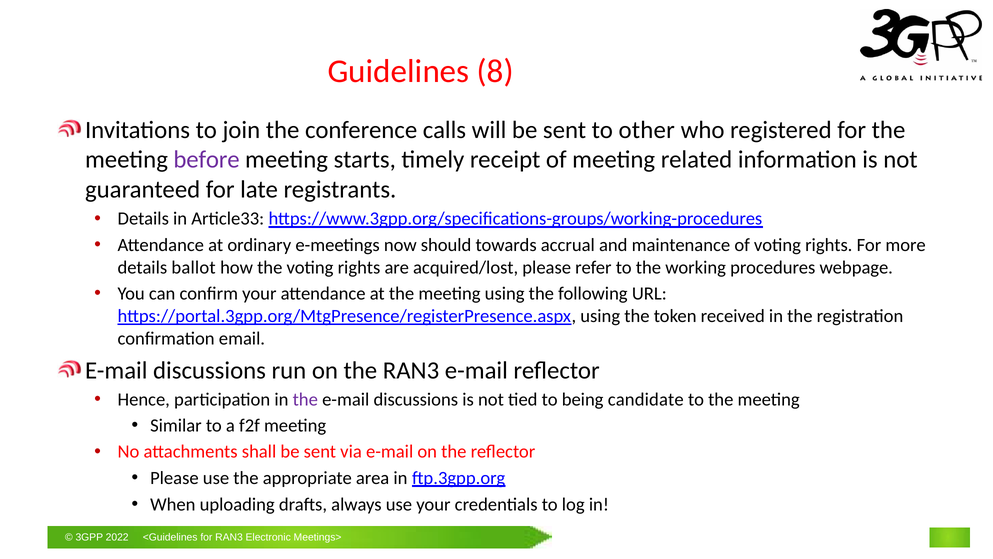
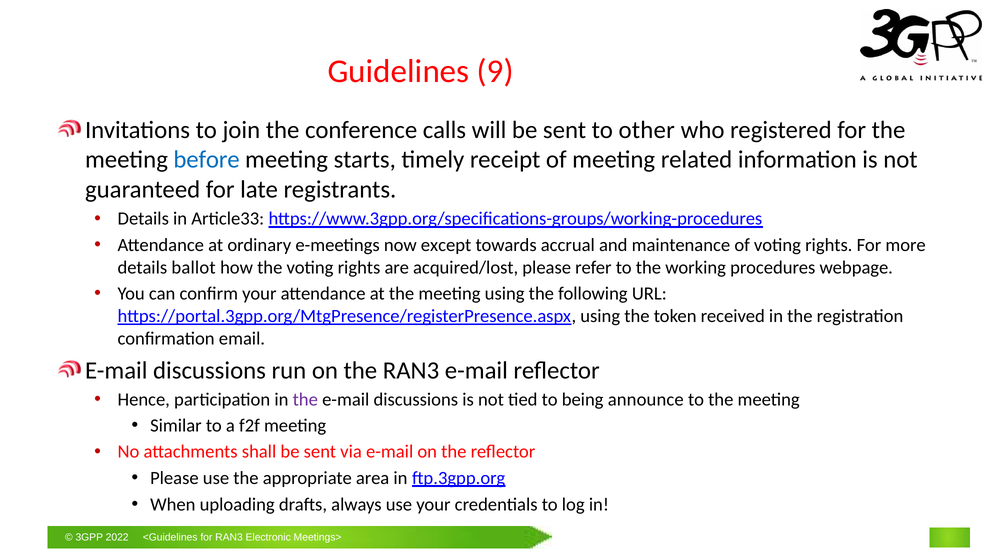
Guidelines 8: 8 -> 9
before colour: purple -> blue
should: should -> except
candidate: candidate -> announce
